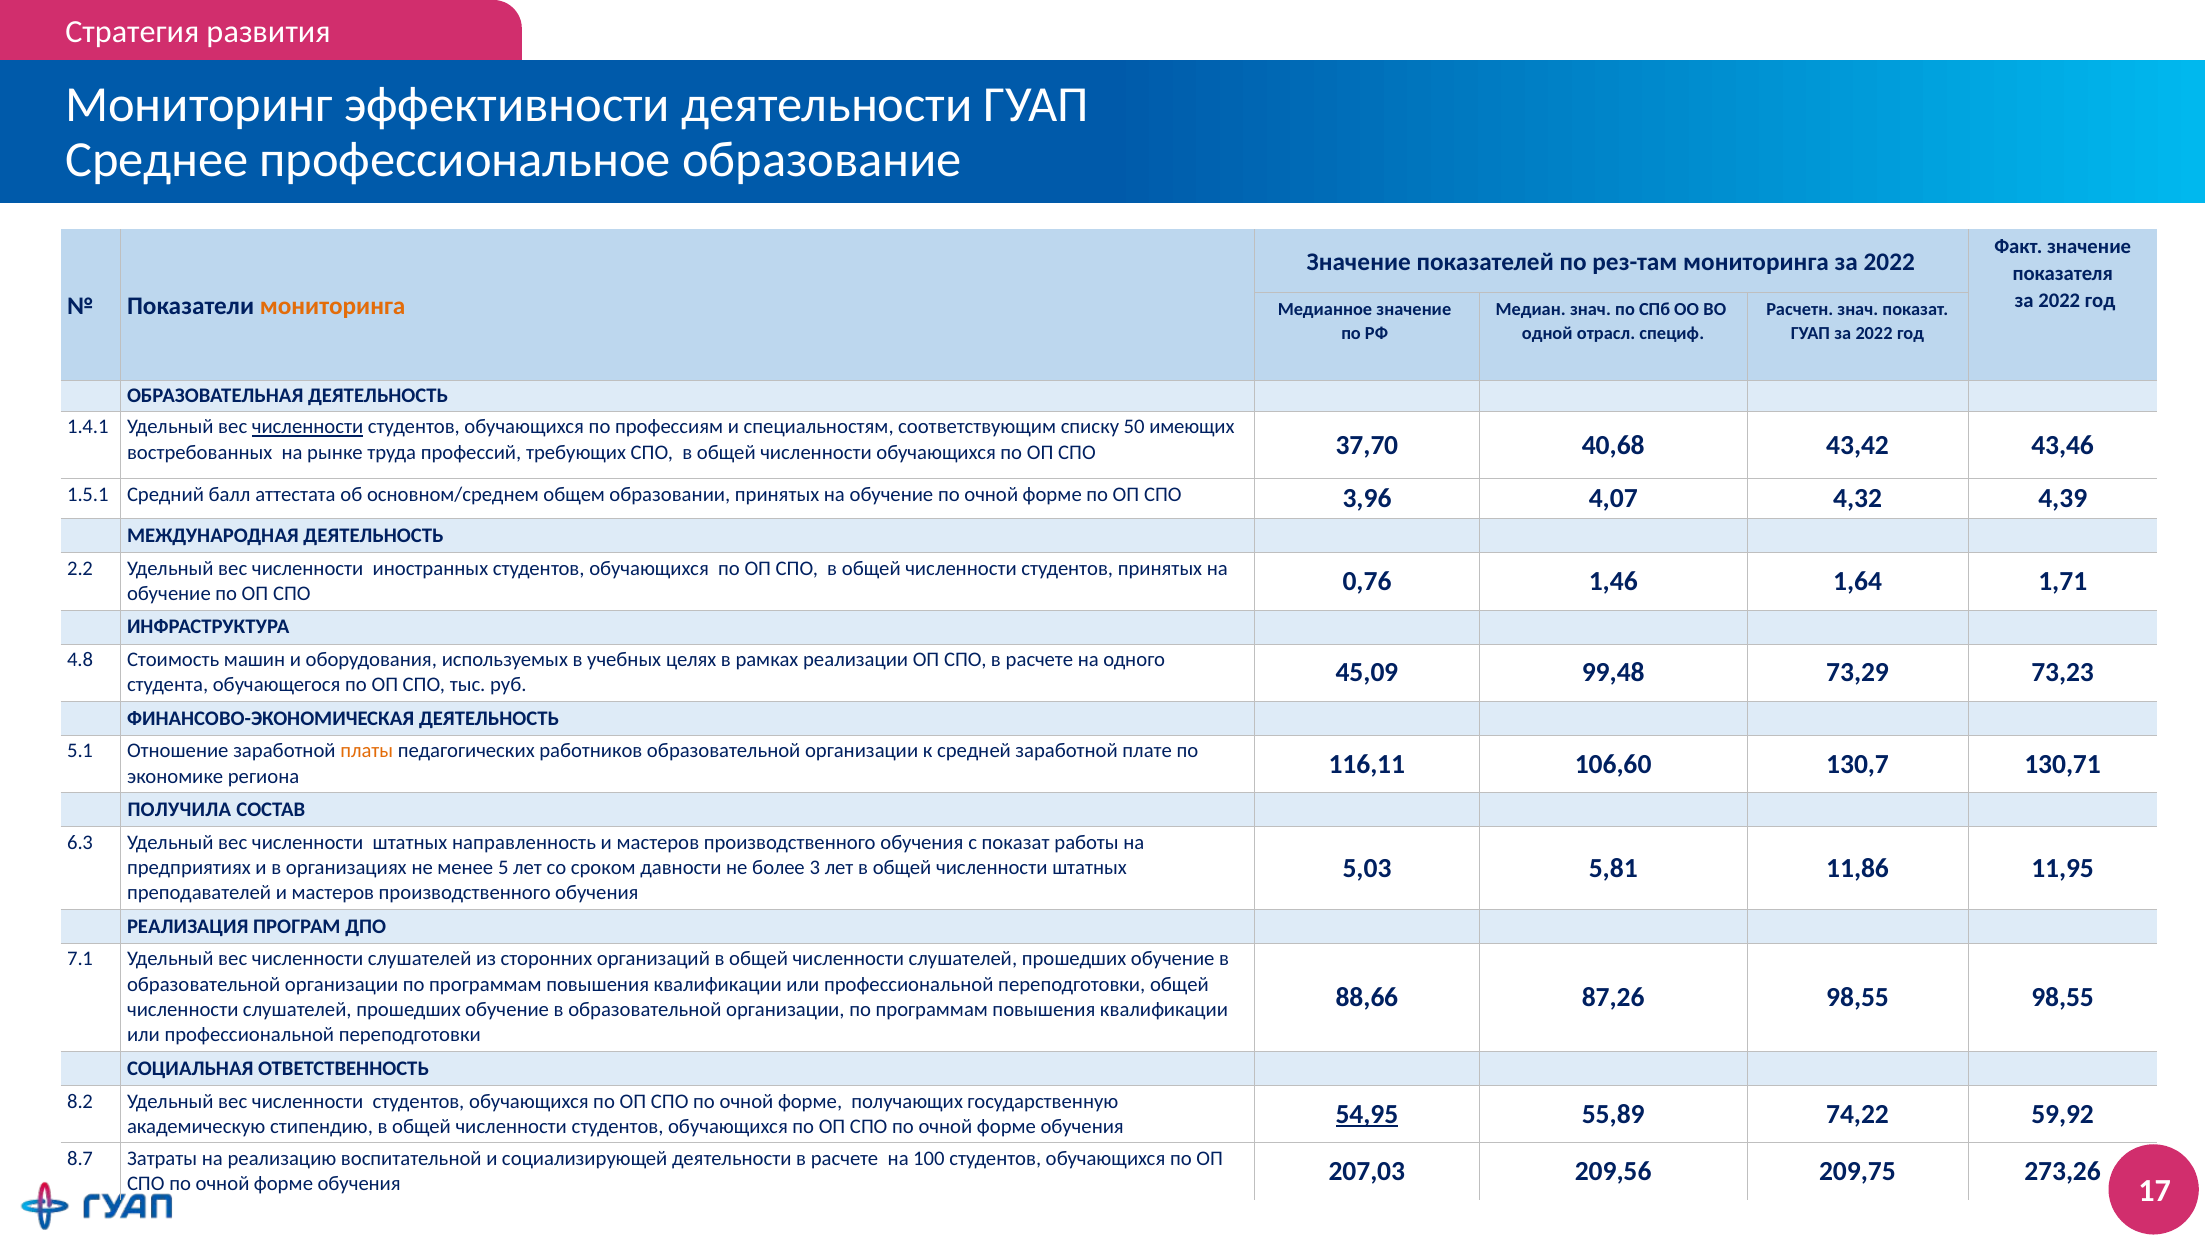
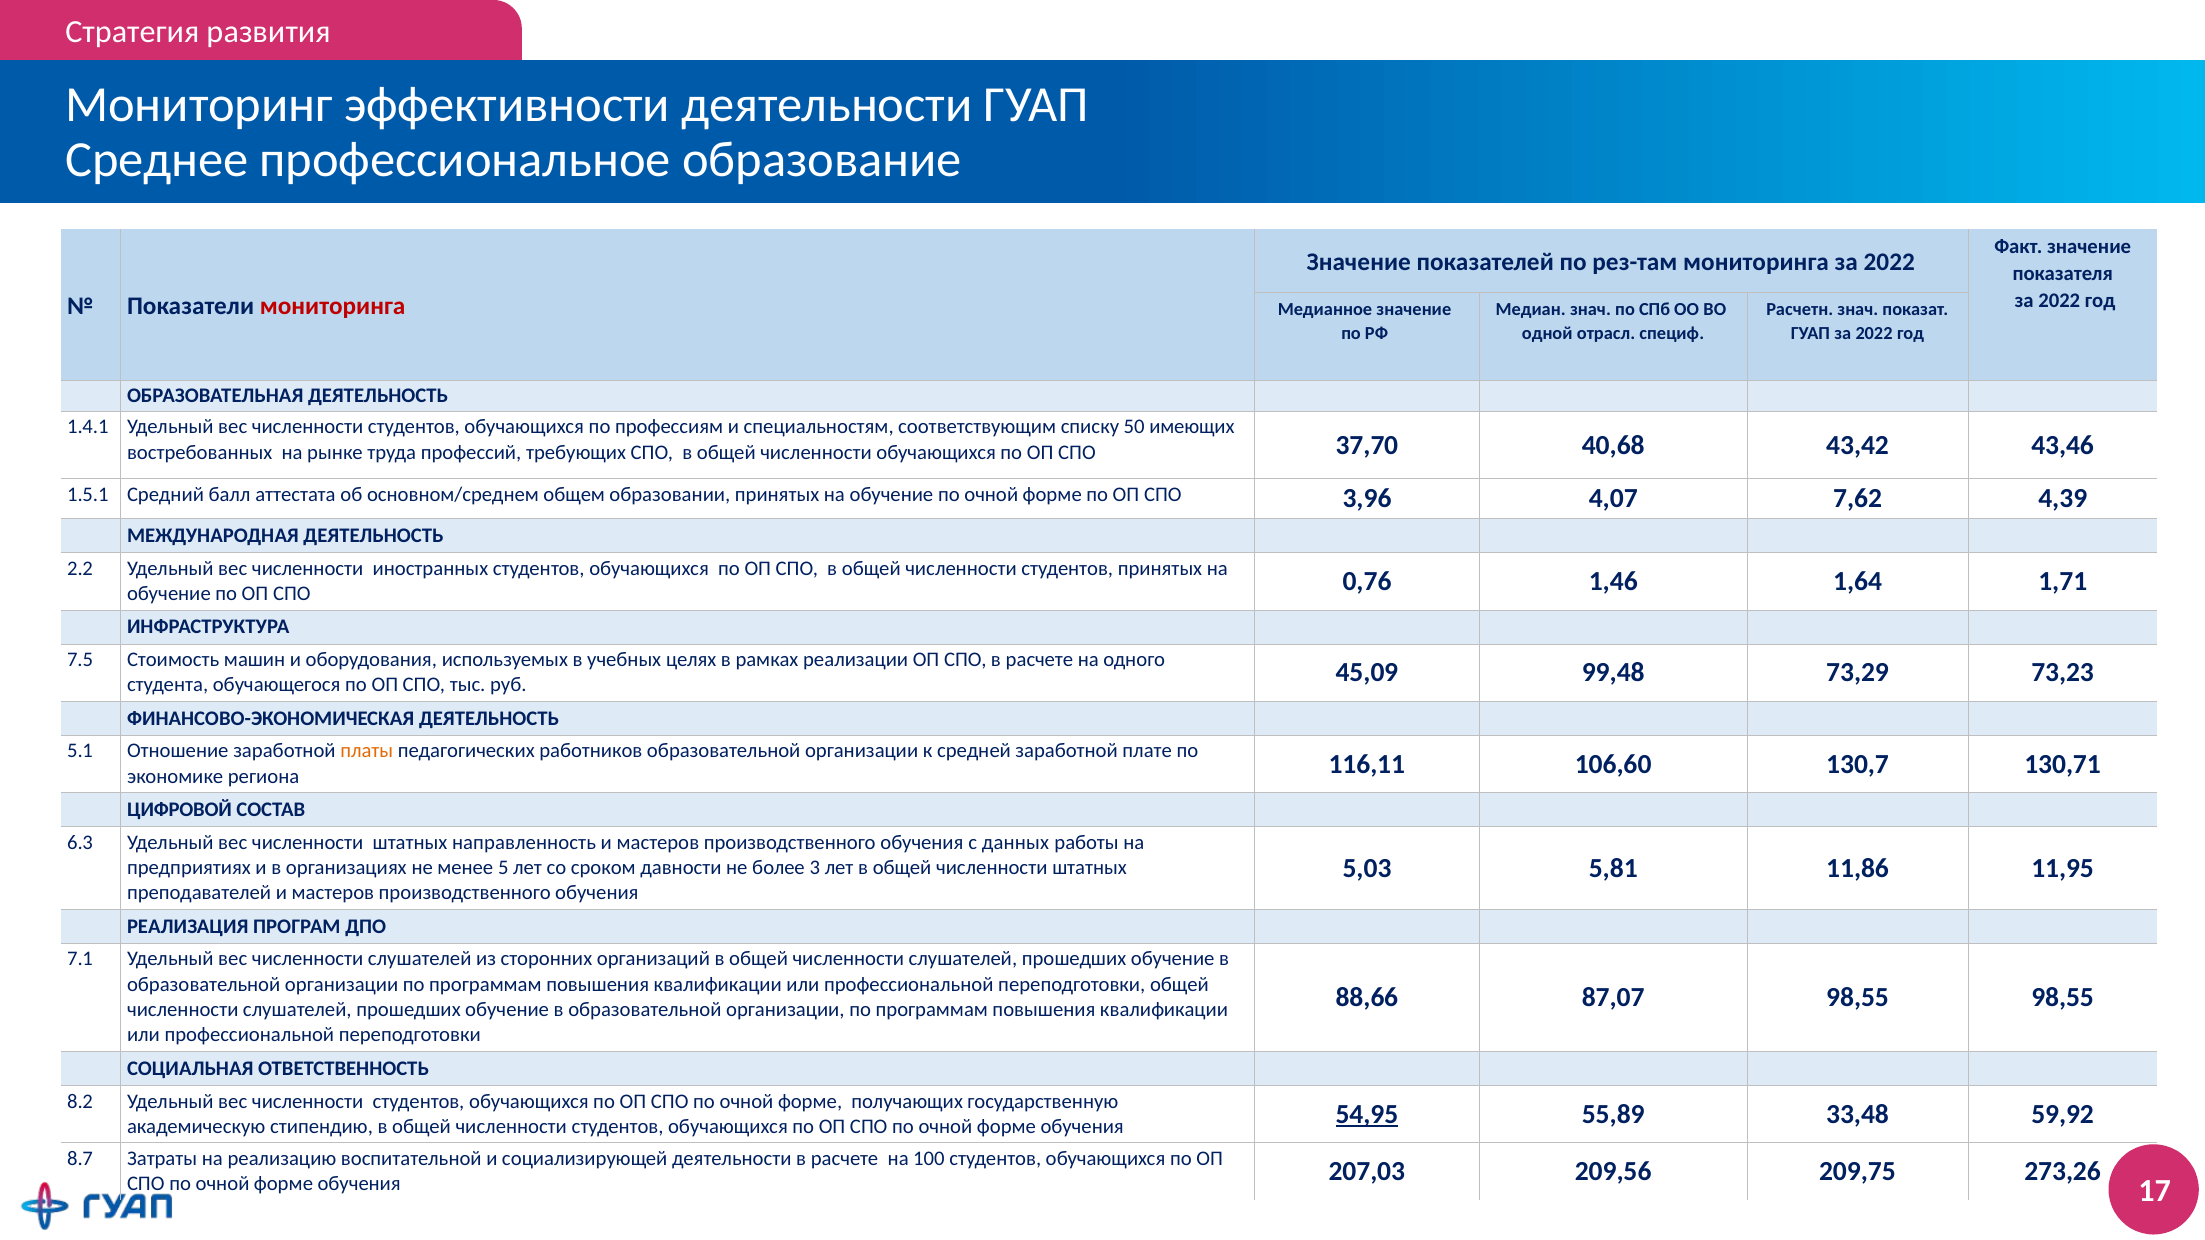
мониторинга at (333, 306) colour: orange -> red
численности at (308, 427) underline: present -> none
4,32: 4,32 -> 7,62
4.8: 4.8 -> 7.5
ПОЛУЧИЛА: ПОЛУЧИЛА -> ЦИФРОВОЙ
с показат: показат -> данных
87,26: 87,26 -> 87,07
74,22: 74,22 -> 33,48
